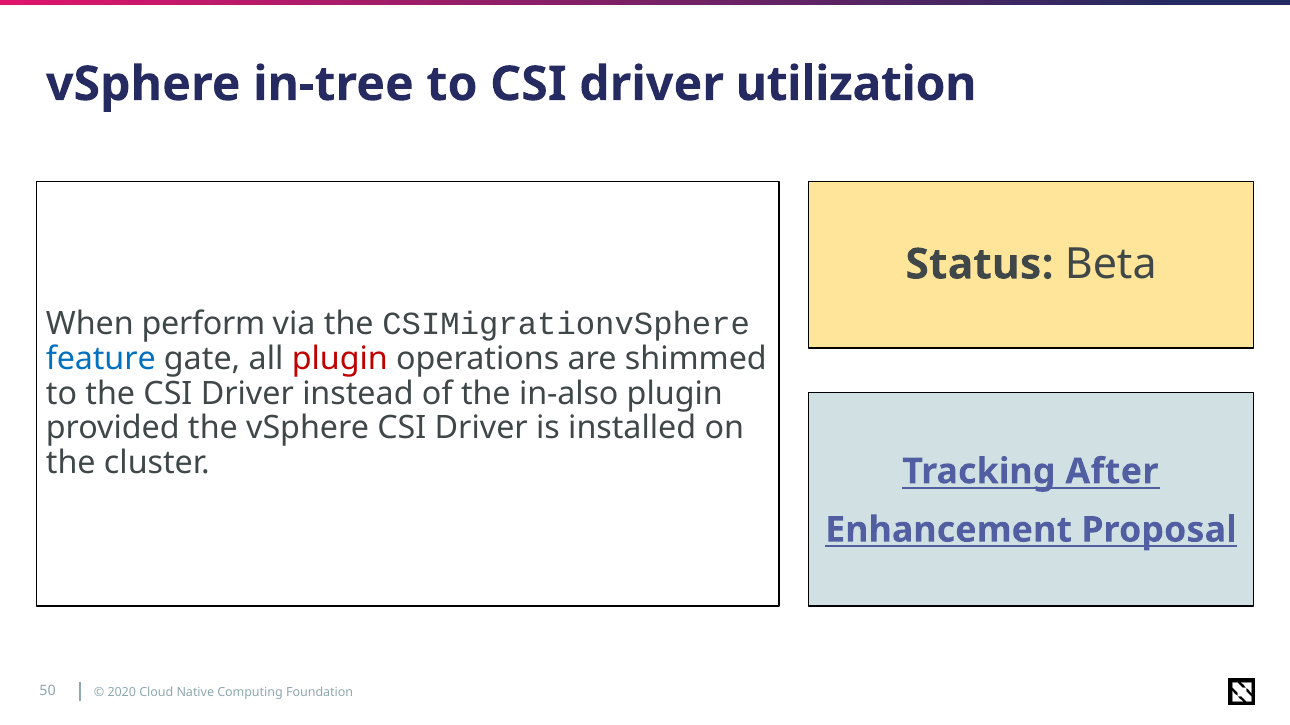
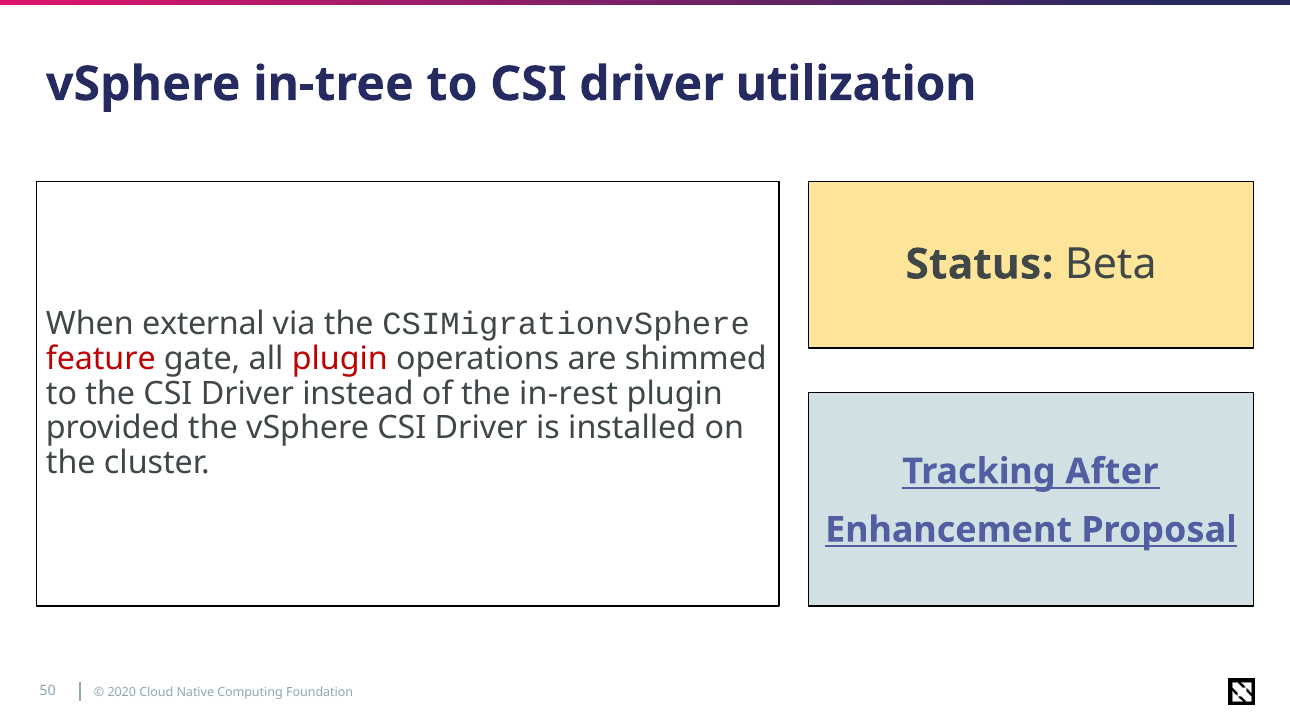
perform: perform -> external
feature colour: blue -> red
in-also: in-also -> in-rest
